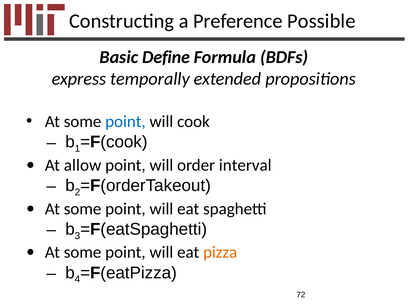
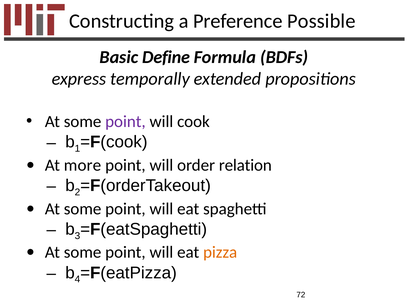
point at (125, 122) colour: blue -> purple
allow: allow -> more
interval: interval -> relation
